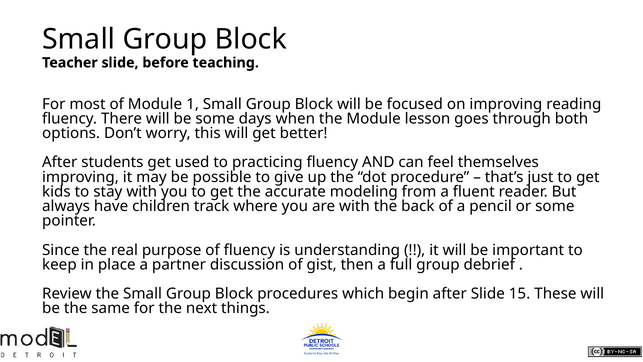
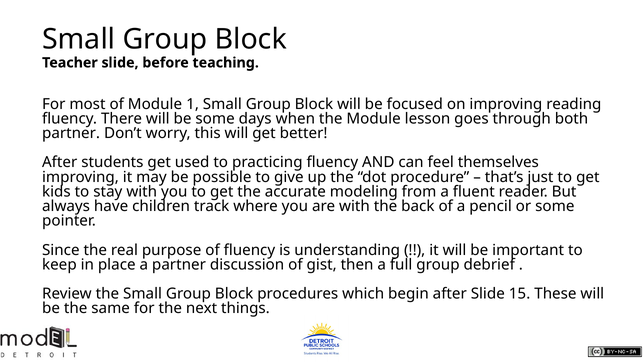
options at (71, 133): options -> partner
